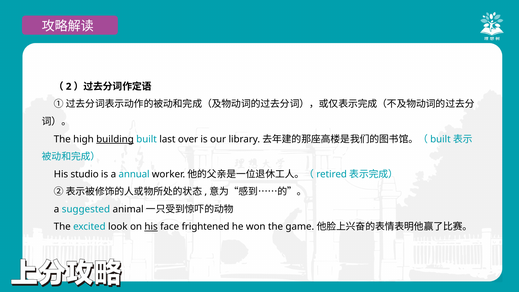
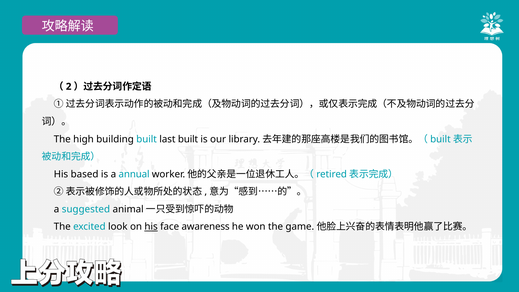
building underline: present -> none
last over: over -> built
studio: studio -> based
frightened: frightened -> awareness
